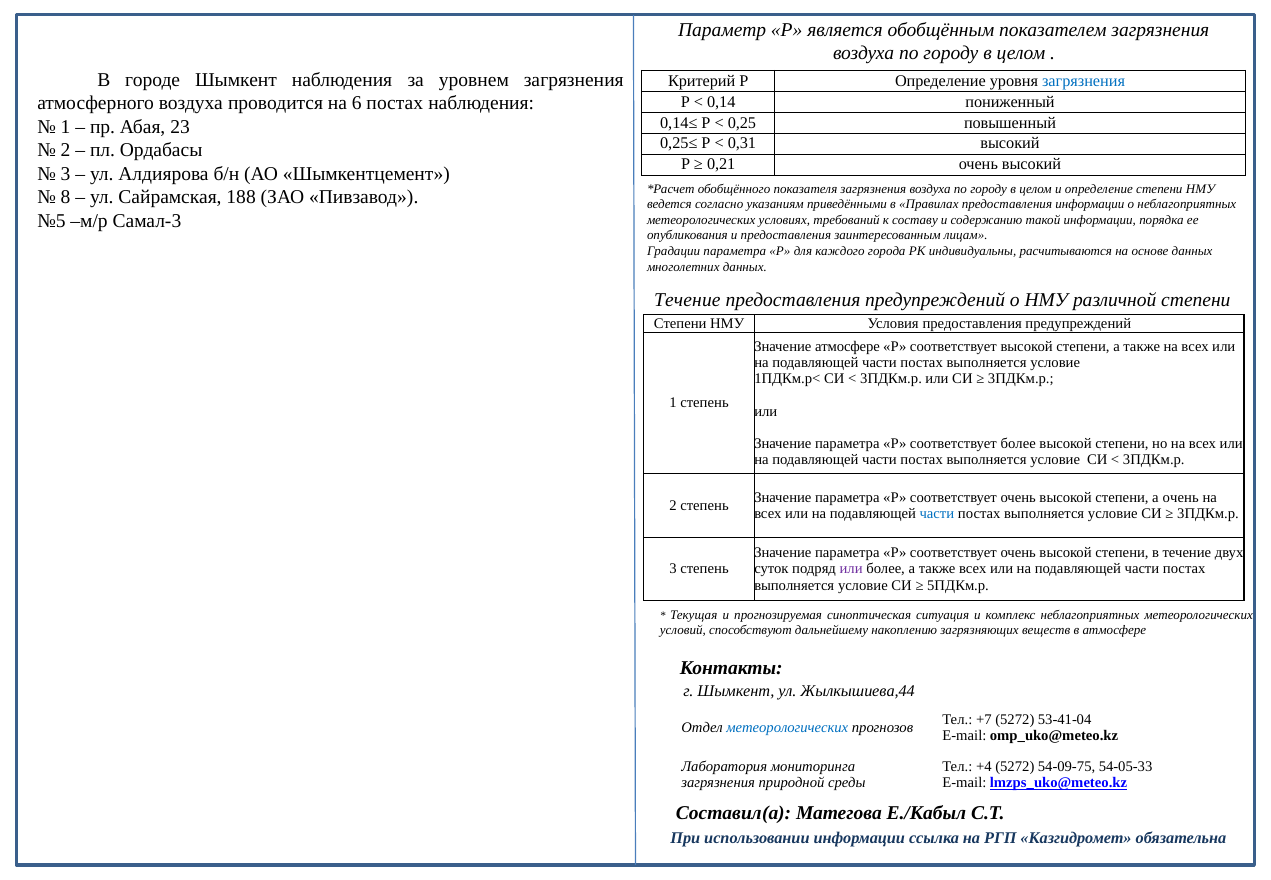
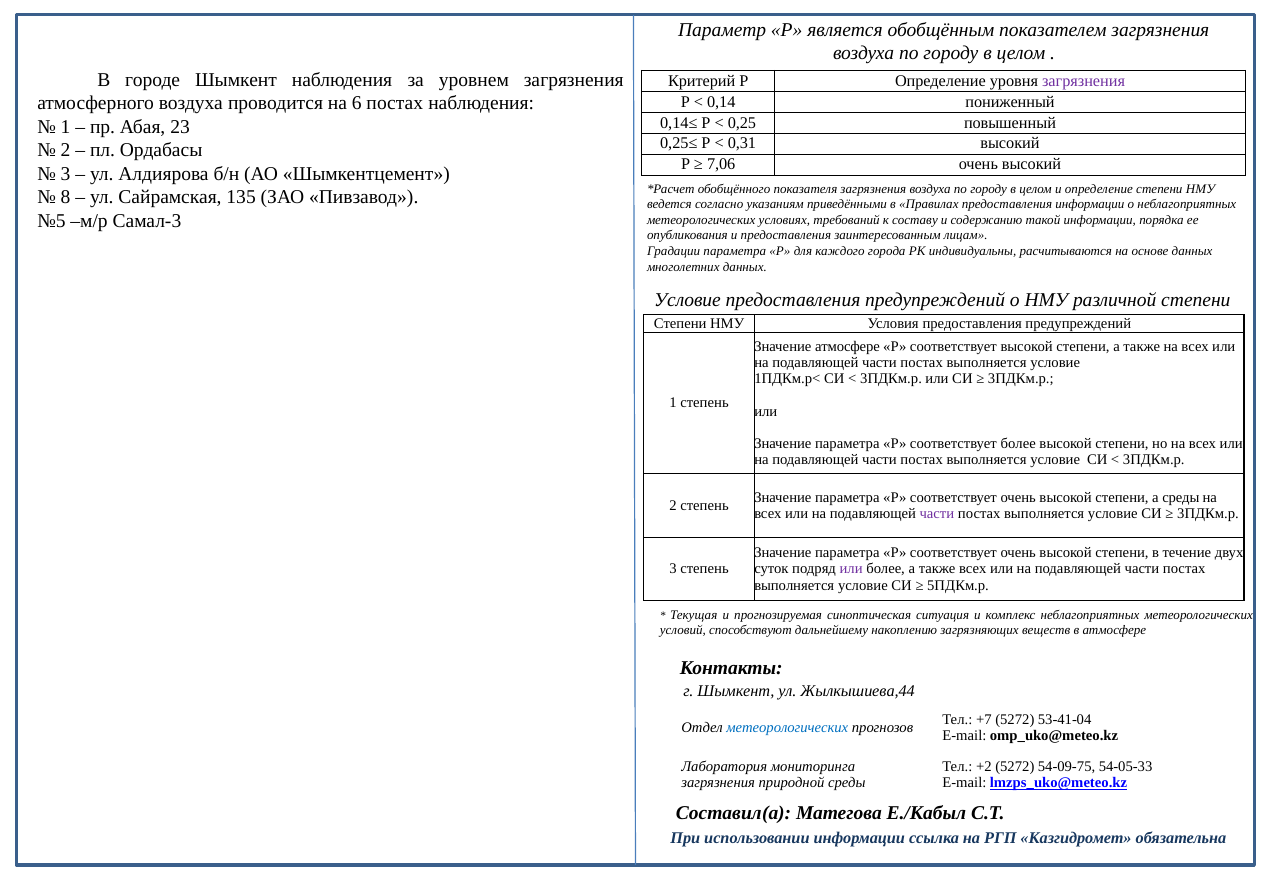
загрязнения at (1084, 81) colour: blue -> purple
0,21: 0,21 -> 7,06
188: 188 -> 135
Течение at (687, 300): Течение -> Условие
а очень: очень -> среды
части at (937, 514) colour: blue -> purple
+4: +4 -> +2
